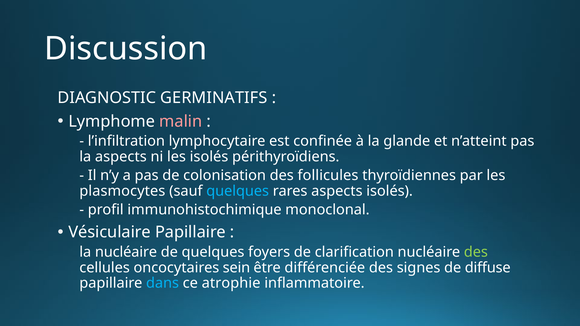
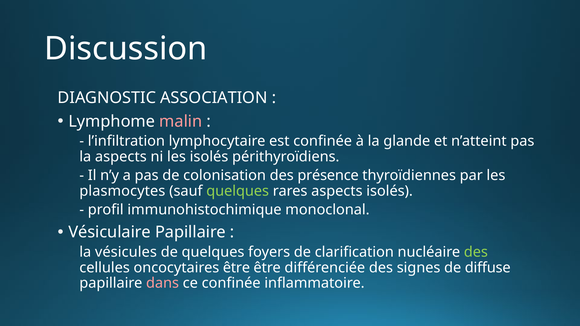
GERMINATIFS: GERMINATIFS -> ASSOCIATION
follicules: follicules -> présence
quelques at (238, 191) colour: light blue -> light green
la nucléaire: nucléaire -> vésicules
oncocytaires sein: sein -> être
dans colour: light blue -> pink
ce atrophie: atrophie -> confinée
